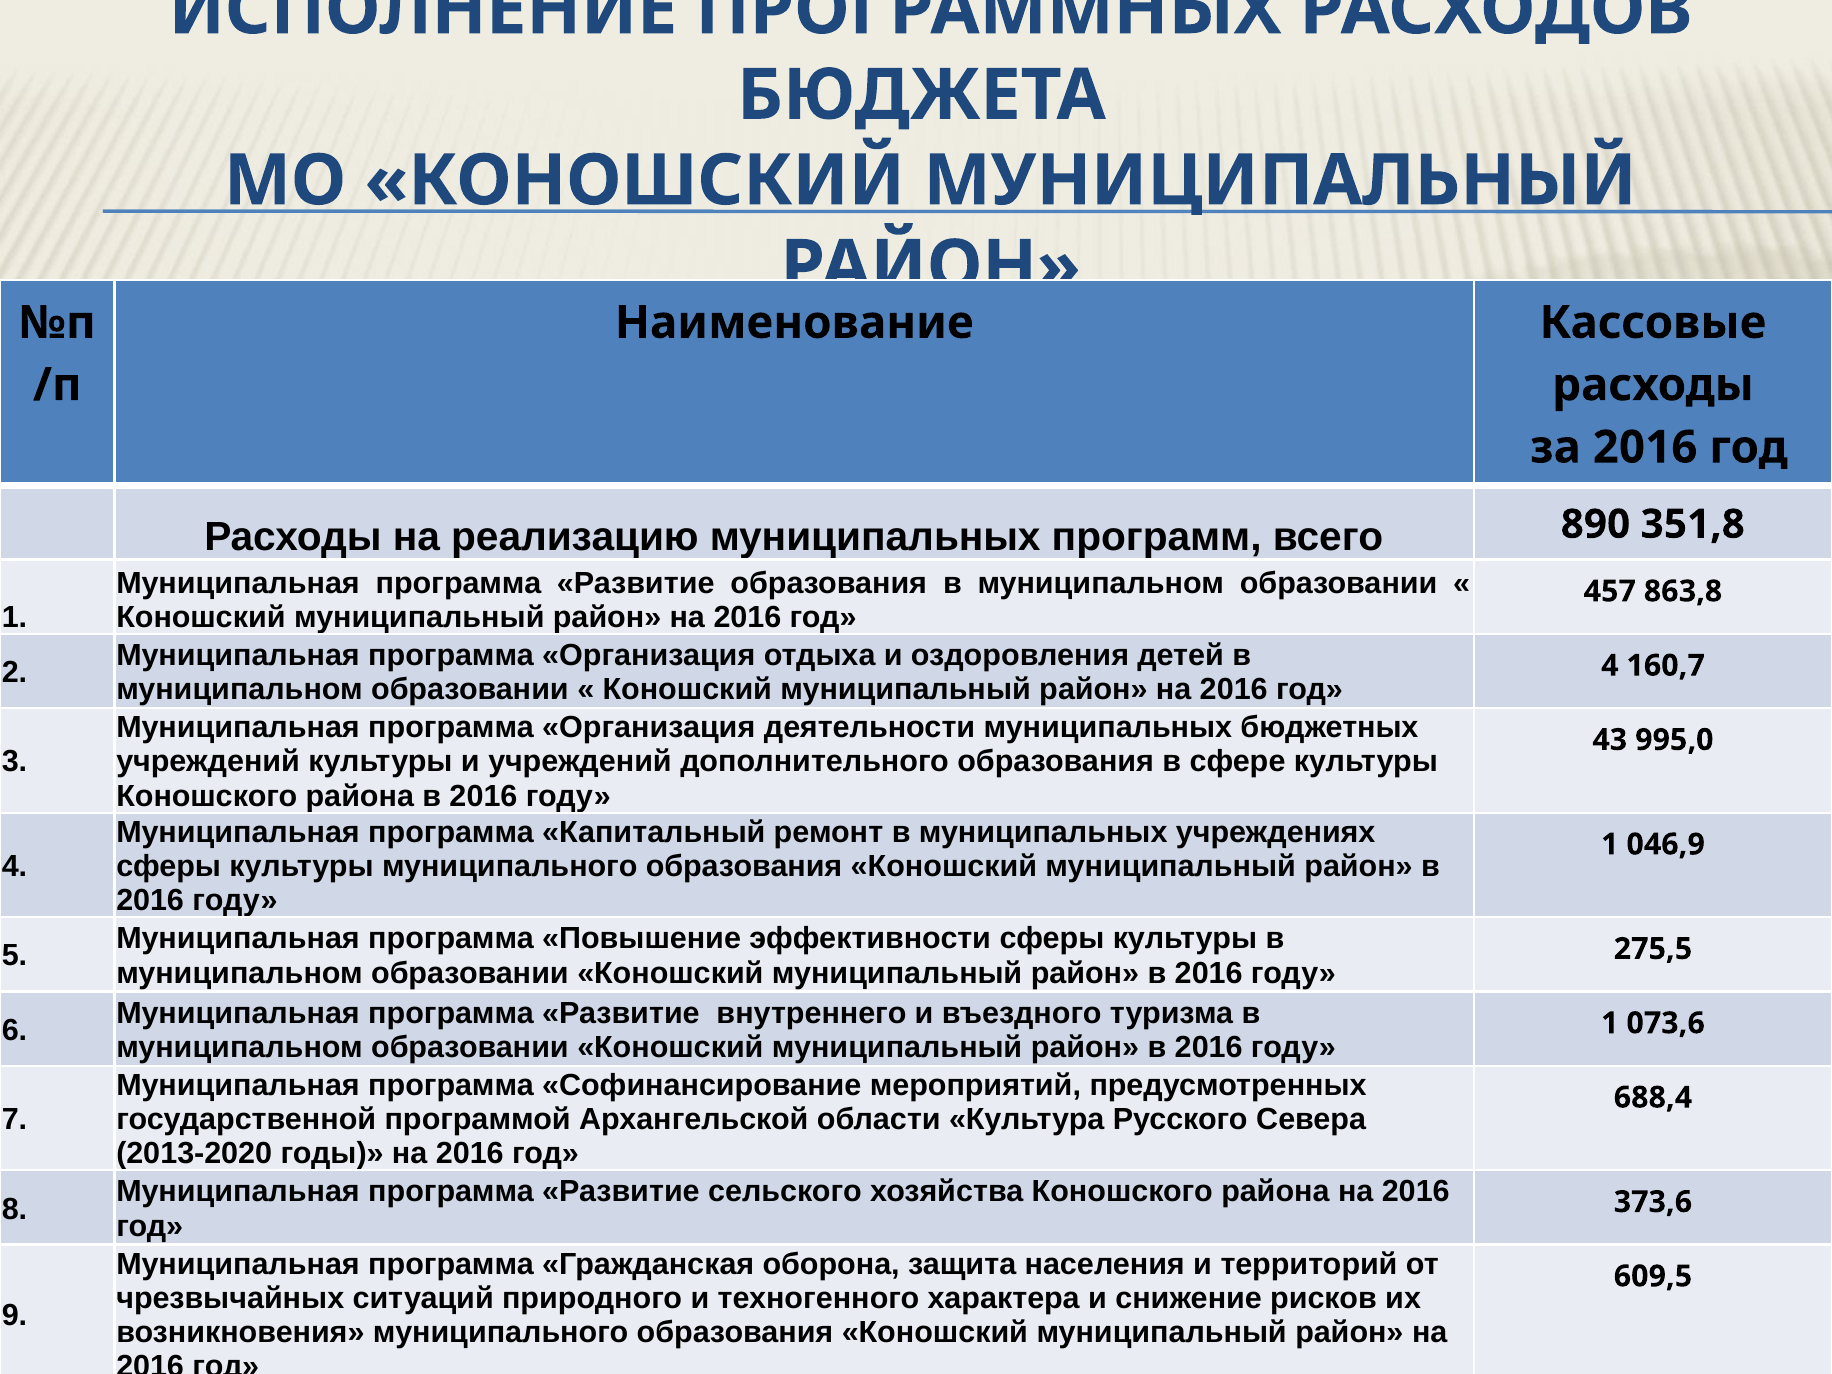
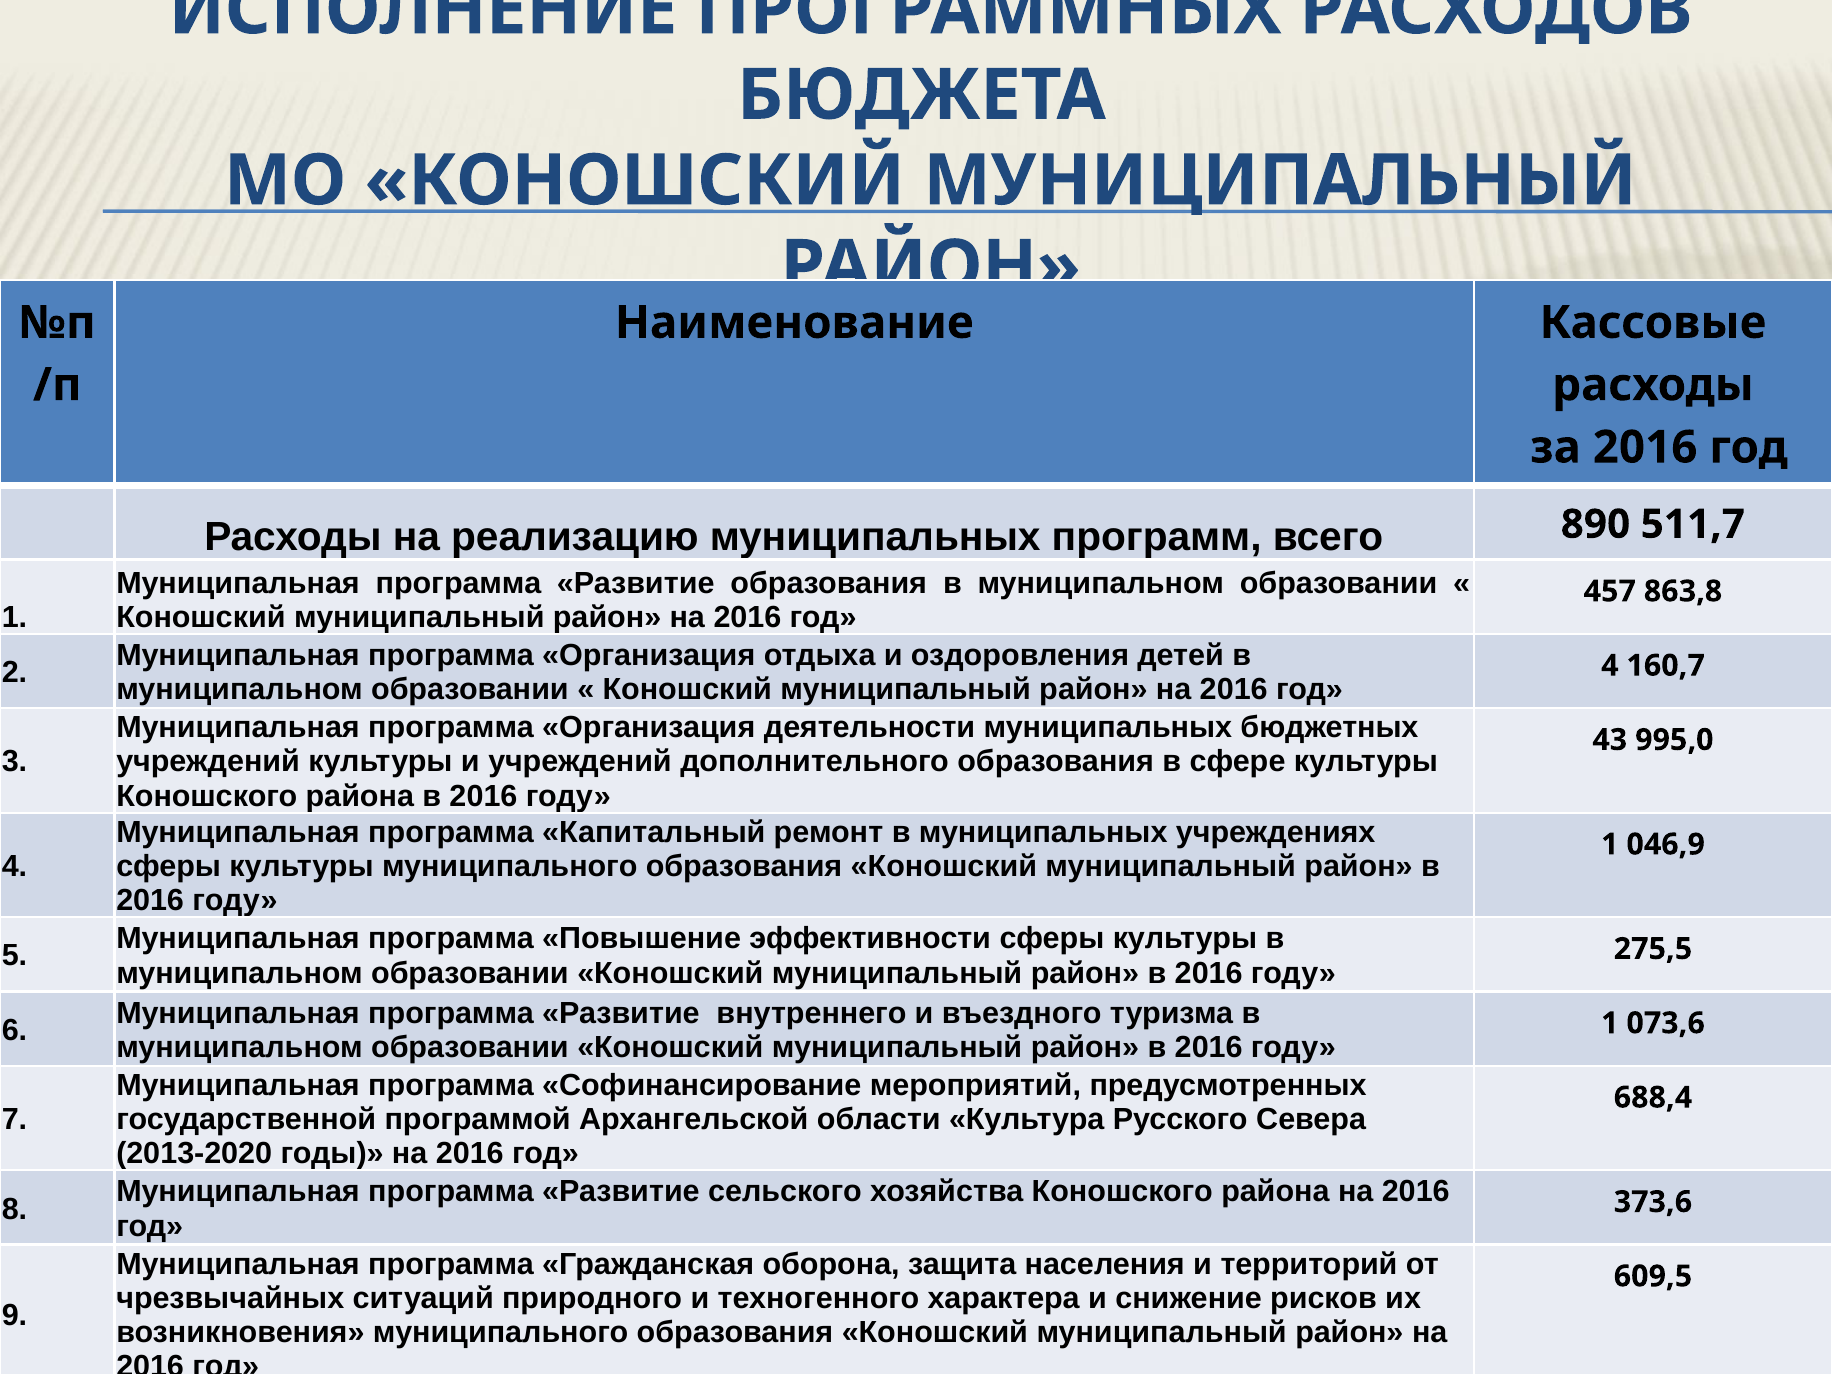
351,8: 351,8 -> 511,7
